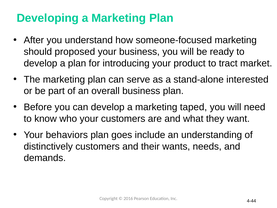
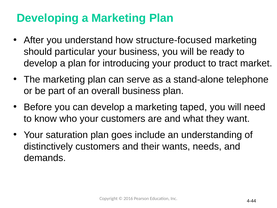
someone-focused: someone-focused -> structure-focused
proposed: proposed -> particular
interested: interested -> telephone
behaviors: behaviors -> saturation
